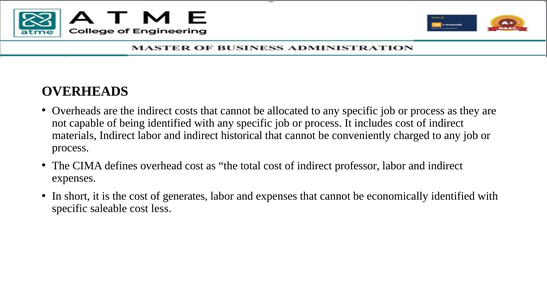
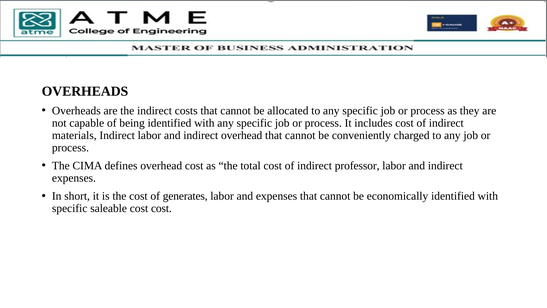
indirect historical: historical -> overhead
cost less: less -> cost
